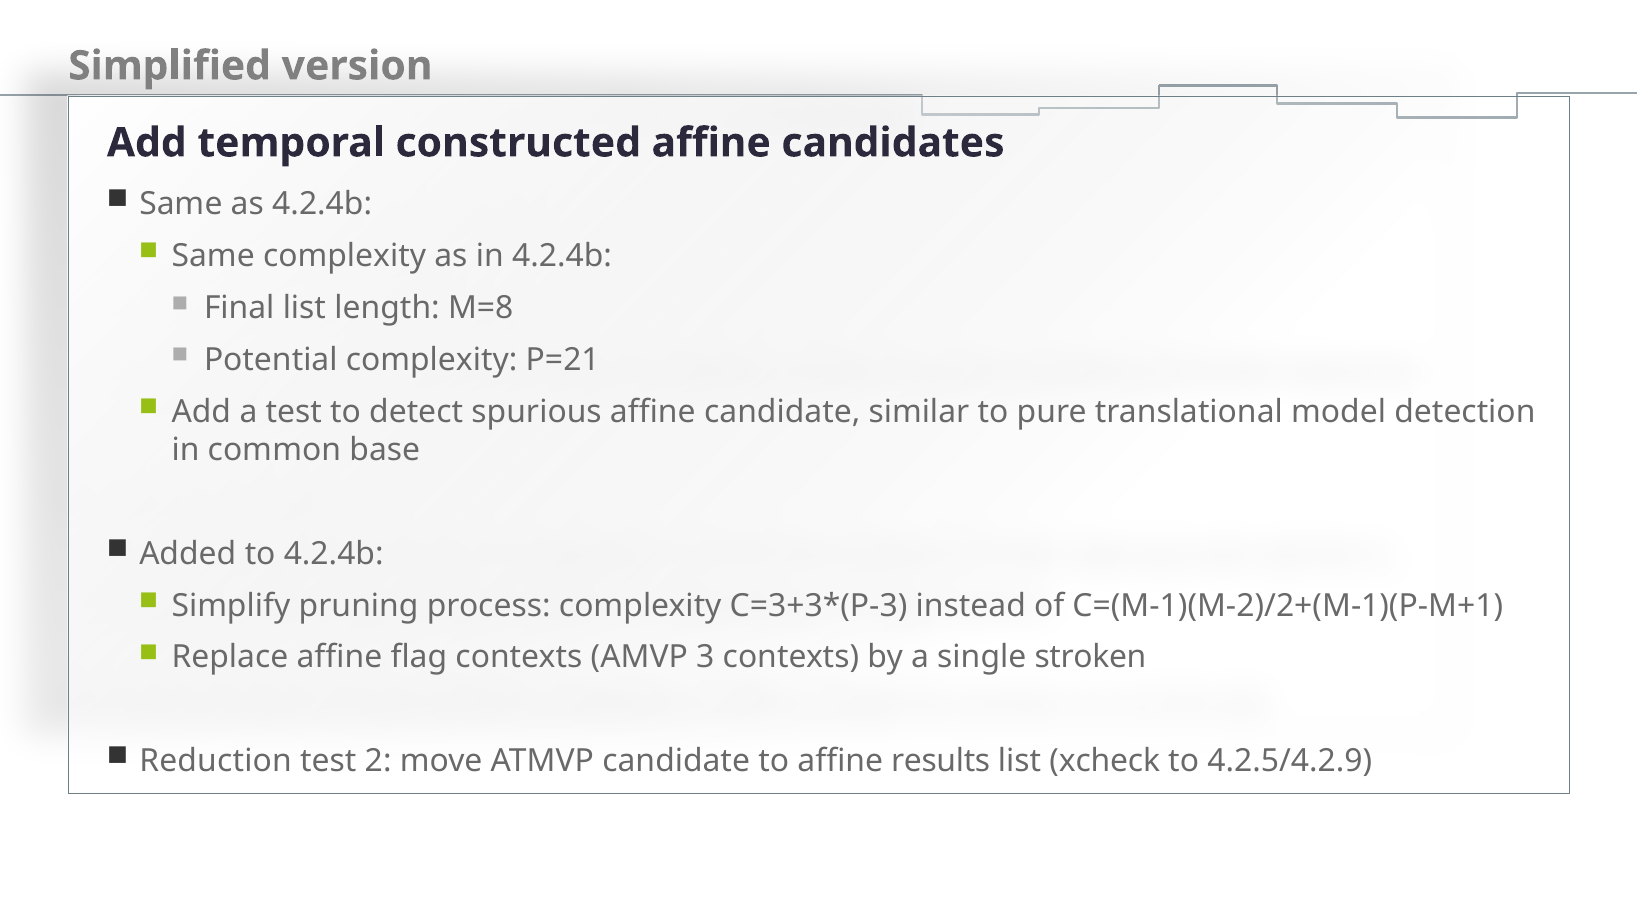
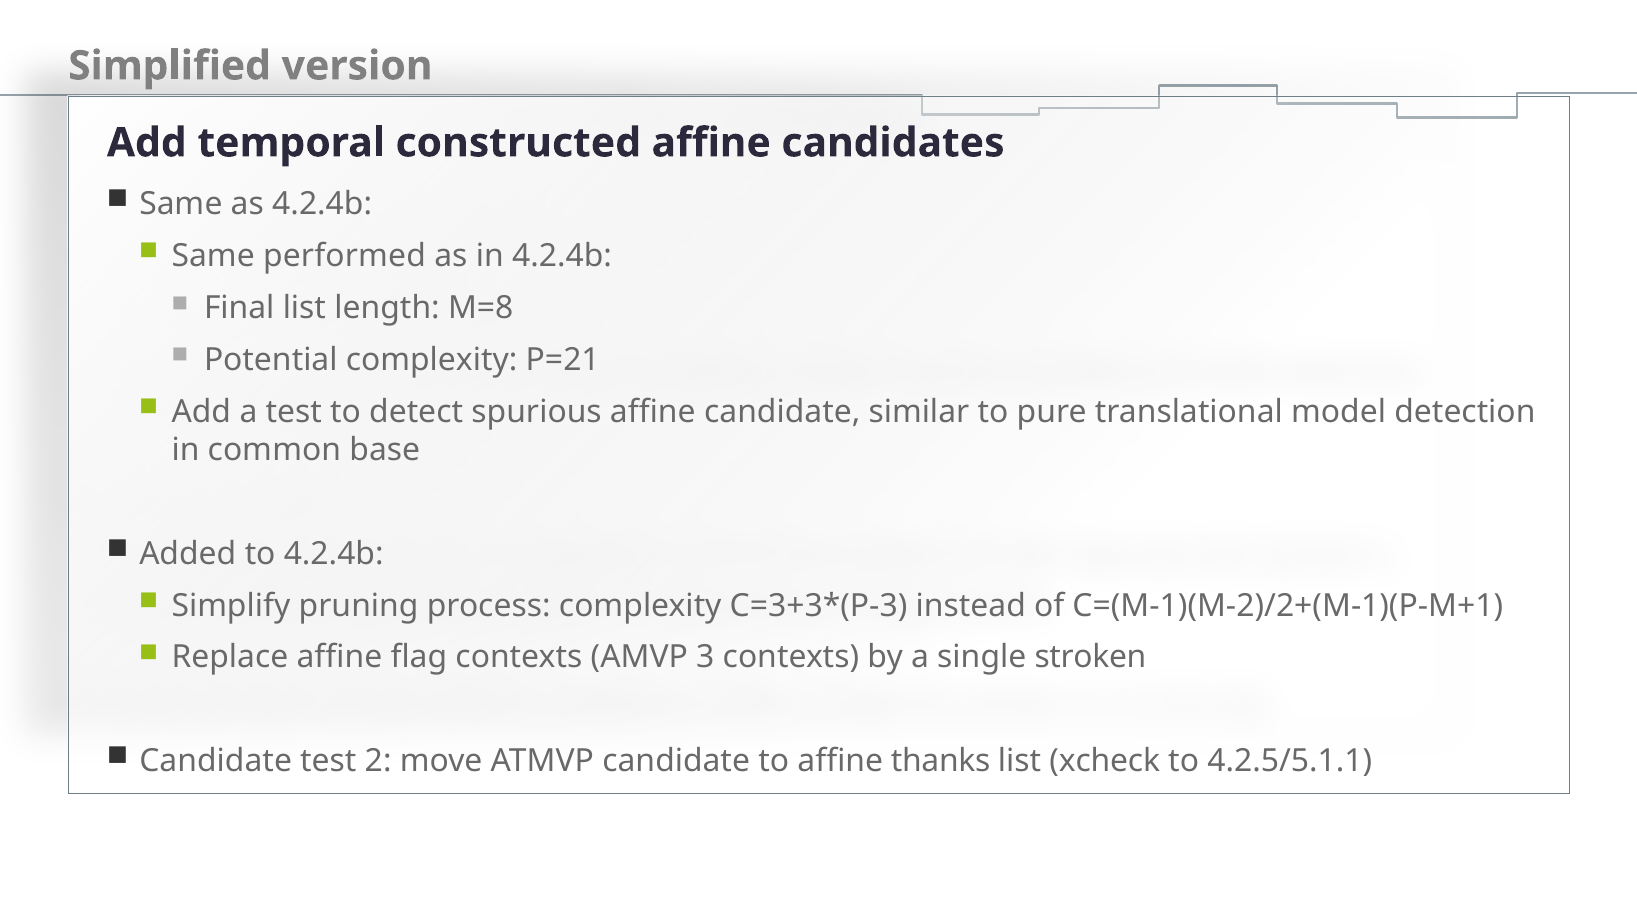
Same complexity: complexity -> performed
Reduction at (216, 761): Reduction -> Candidate
results: results -> thanks
4.2.5/4.2.9: 4.2.5/4.2.9 -> 4.2.5/5.1.1
